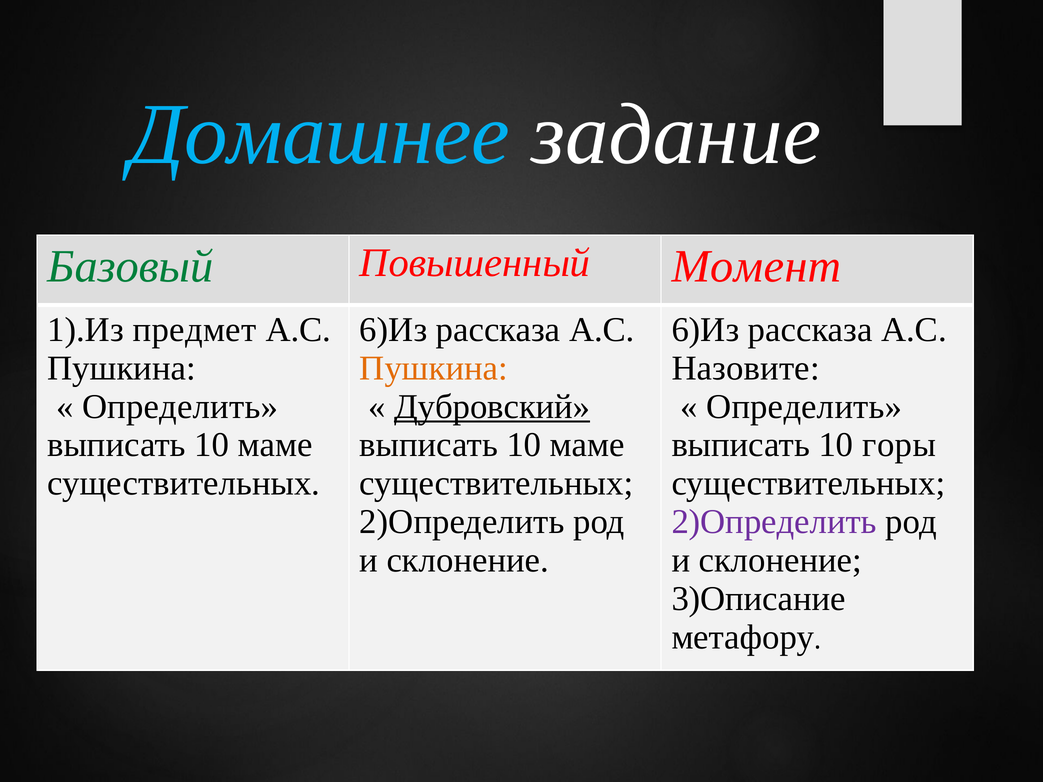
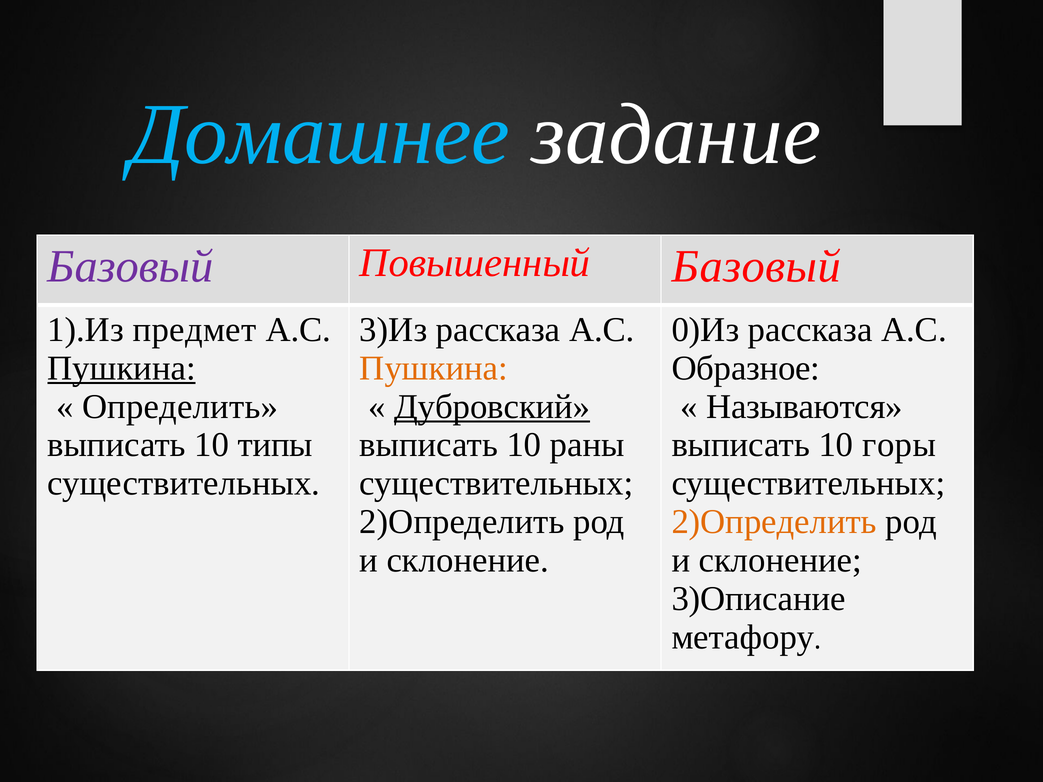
Базовый at (130, 266) colour: green -> purple
Повышенный Момент: Момент -> Базовый
6)Из at (393, 330): 6)Из -> 3)Из
6)Из at (705, 330): 6)Из -> 0)Из
Пушкина at (122, 368) underline: none -> present
Назовите: Назовите -> Образное
Определить at (804, 407): Определить -> Называются
маме at (275, 445): маме -> типы
маме at (587, 445): маме -> раны
2)Определить at (774, 522) colour: purple -> orange
